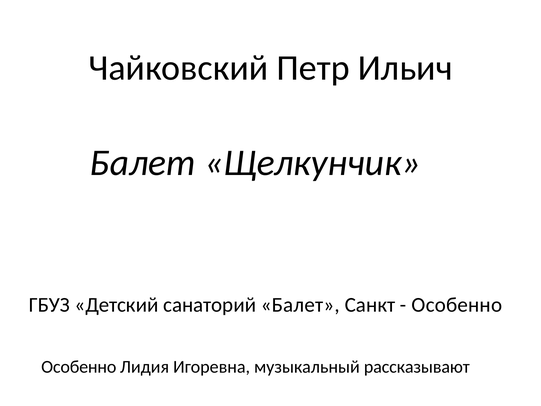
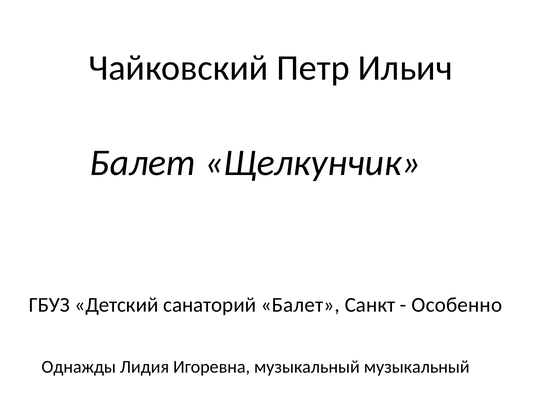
Особенно at (79, 367): Особенно -> Однажды
музыкальный рассказывают: рассказывают -> музыкальный
